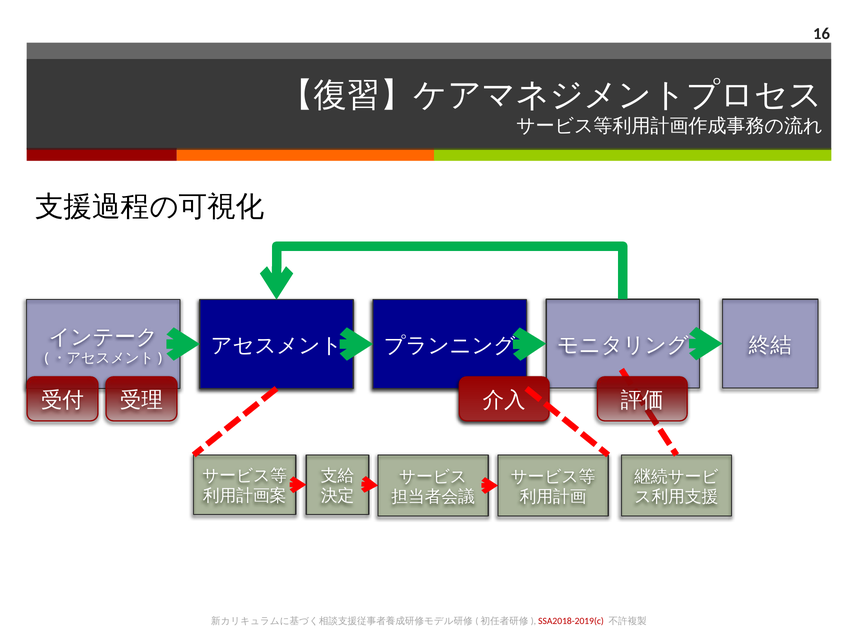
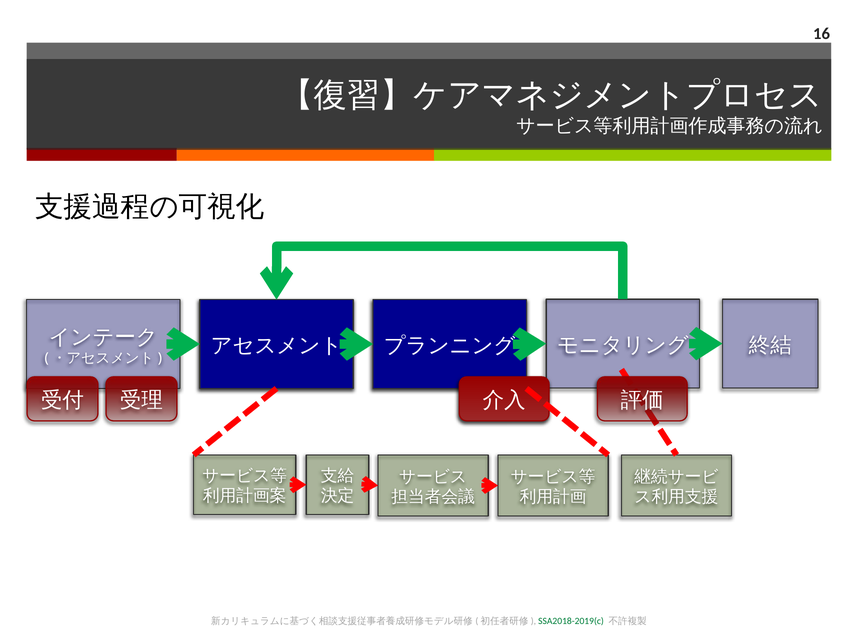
SSA2018-2019(c colour: red -> green
